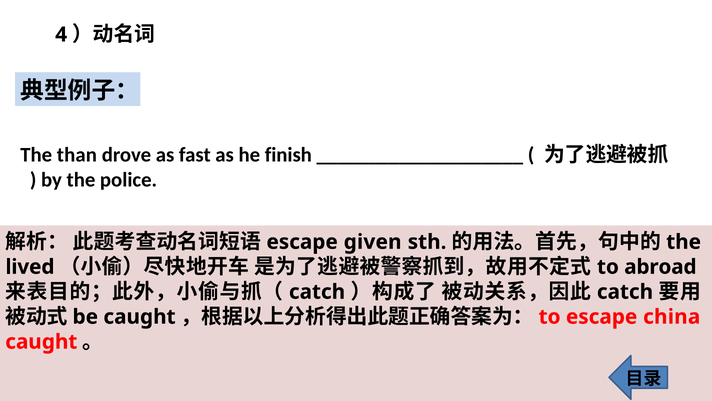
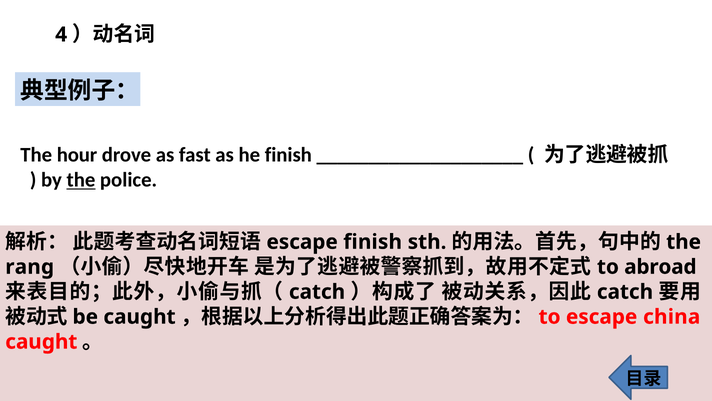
than: than -> hour
the at (81, 180) underline: none -> present
escape given: given -> finish
lived: lived -> rang
